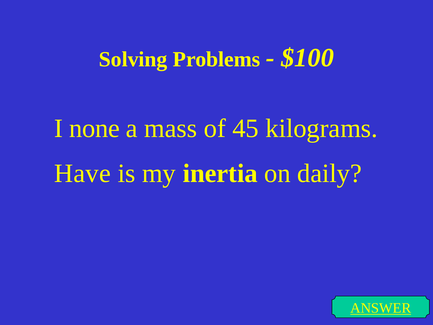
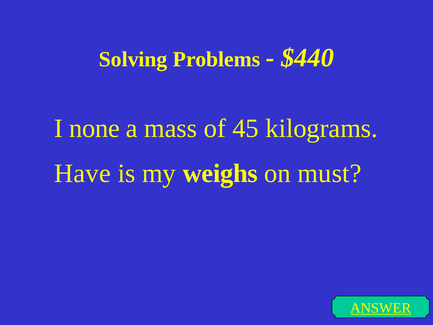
$100: $100 -> $440
inertia: inertia -> weighs
daily: daily -> must
